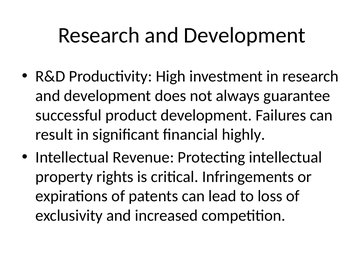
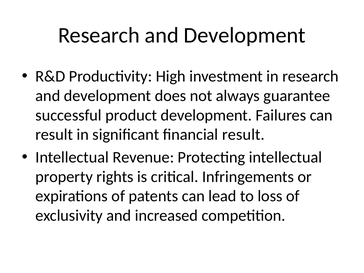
financial highly: highly -> result
